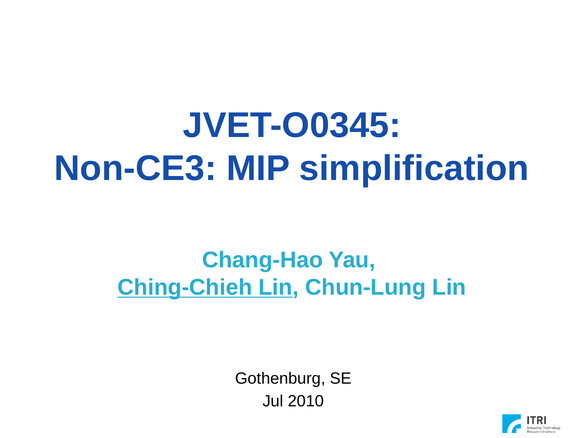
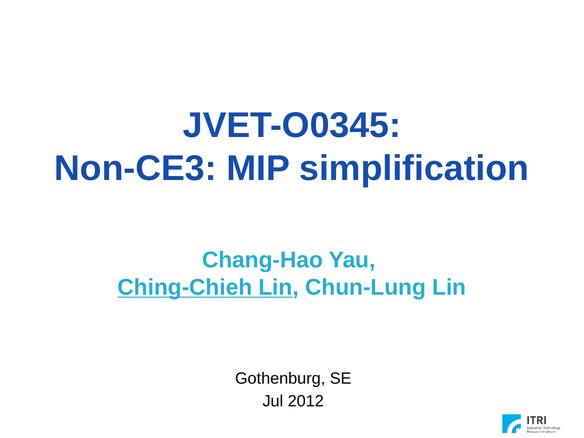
2010: 2010 -> 2012
